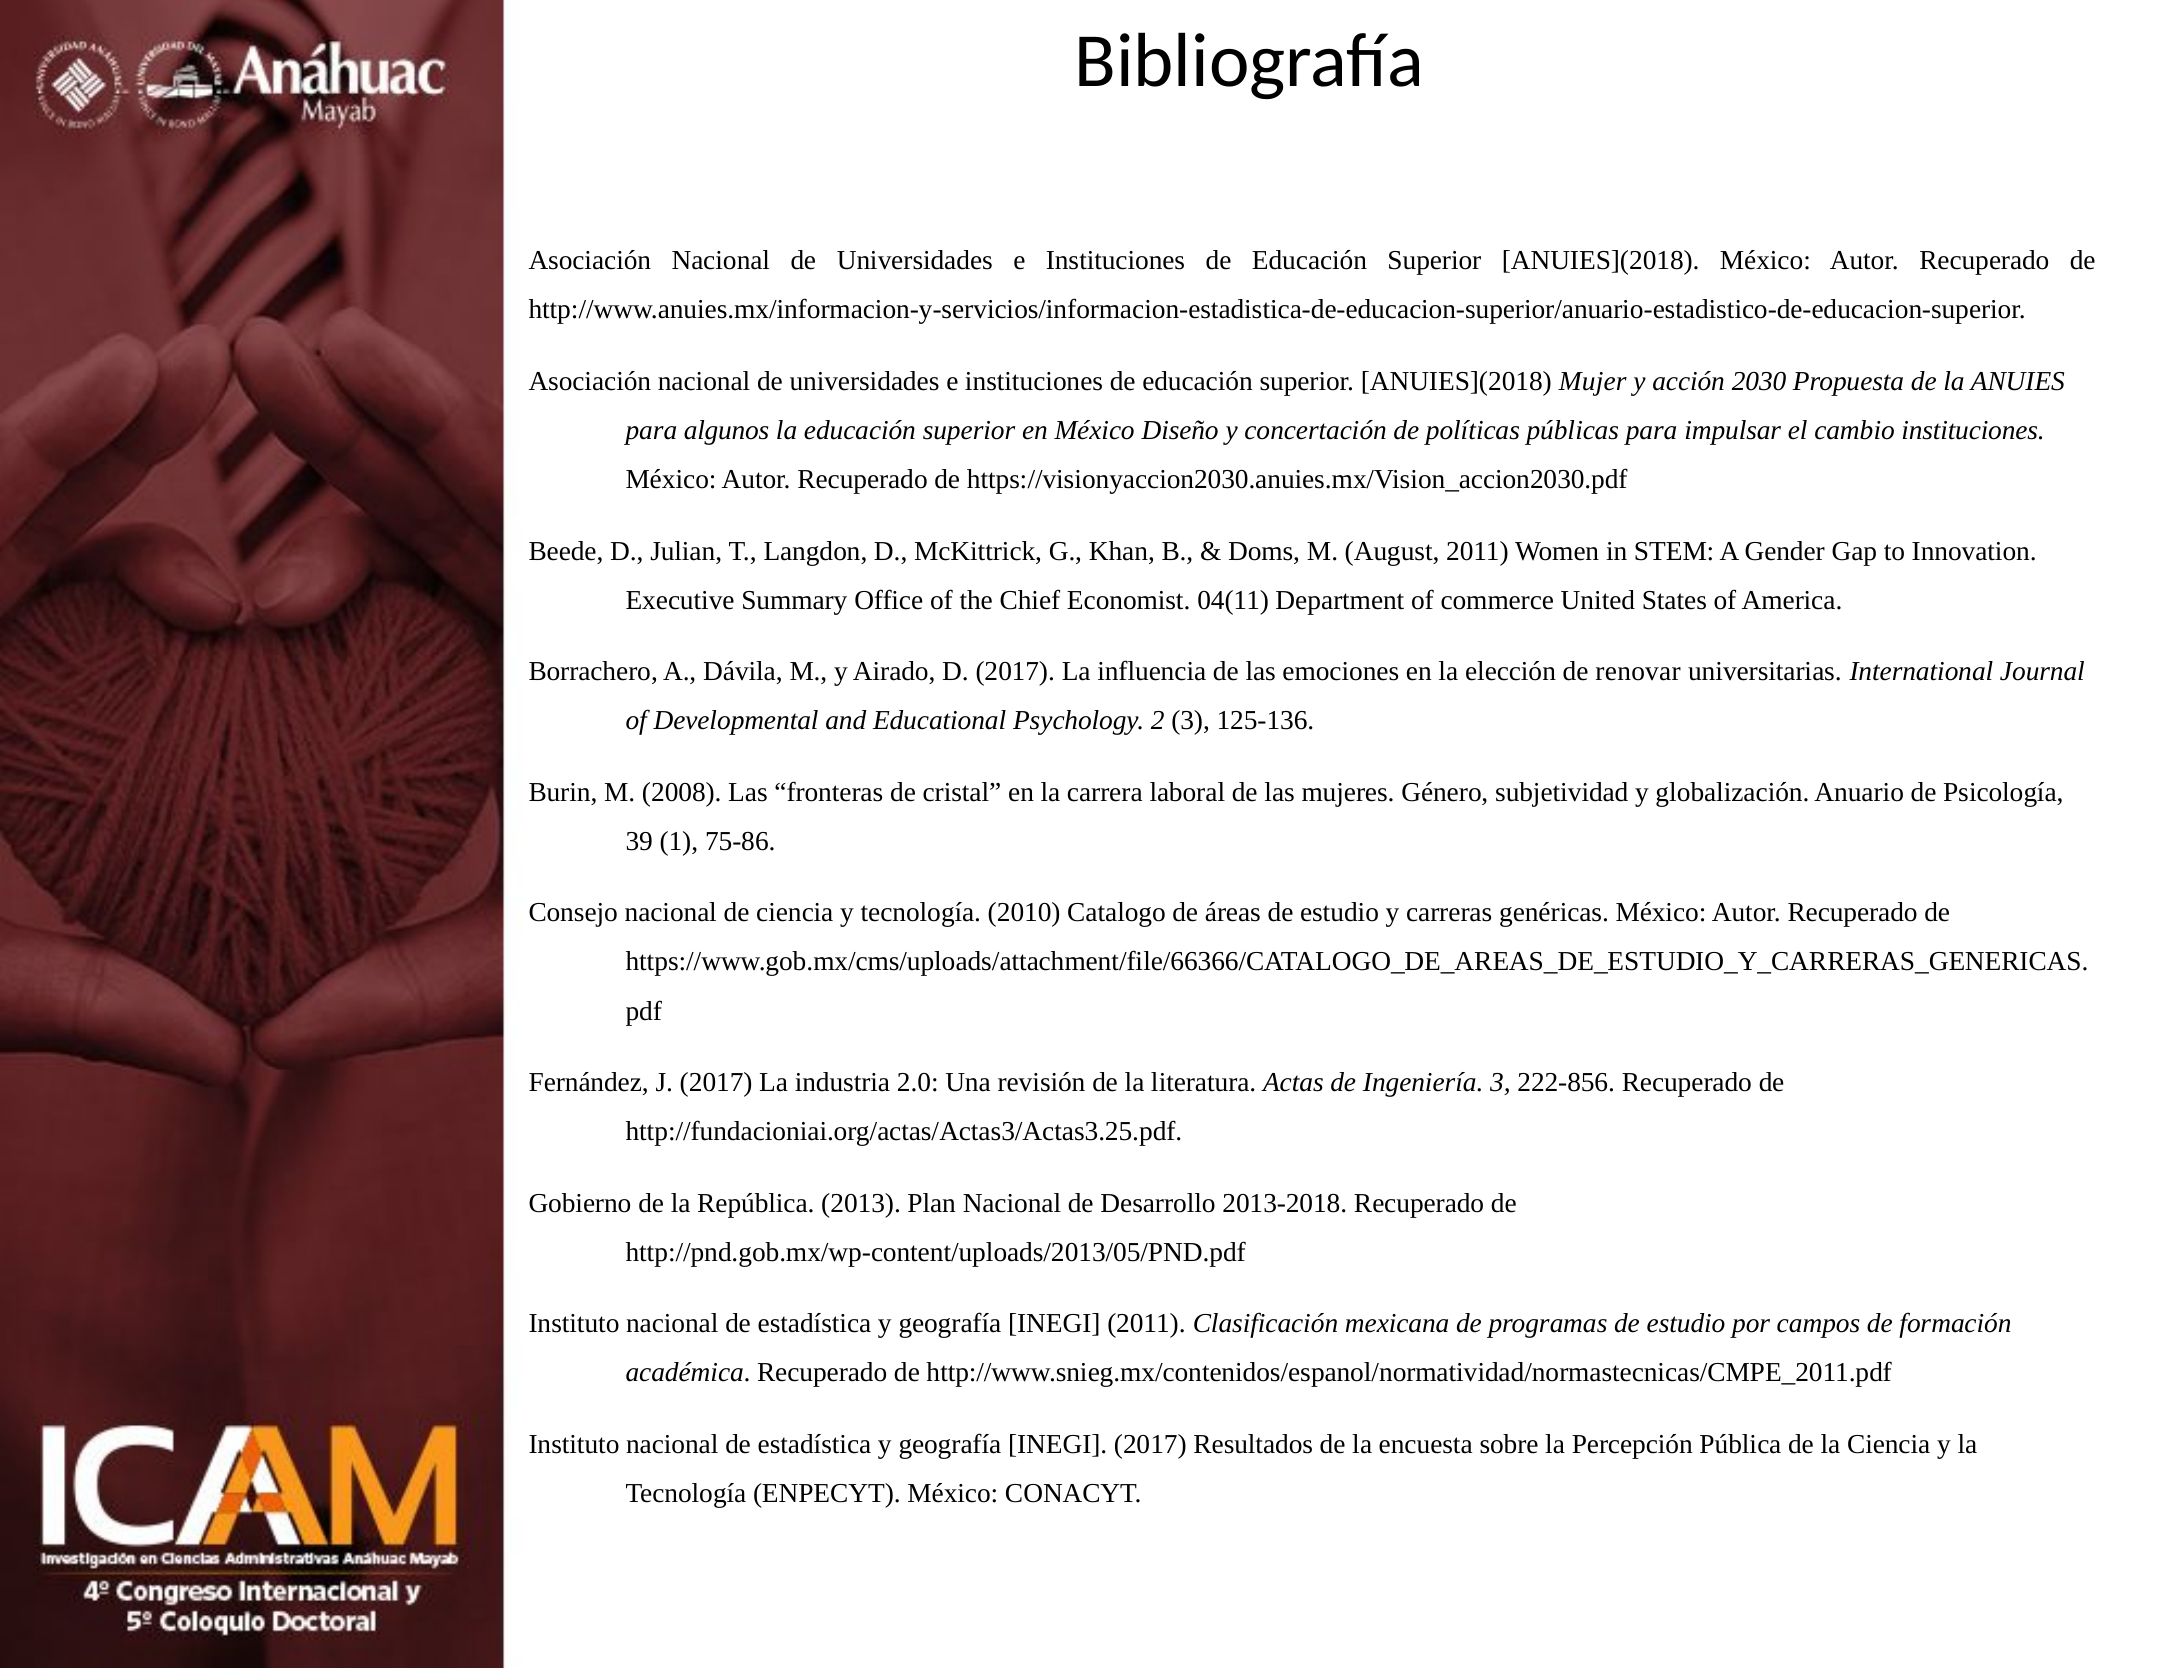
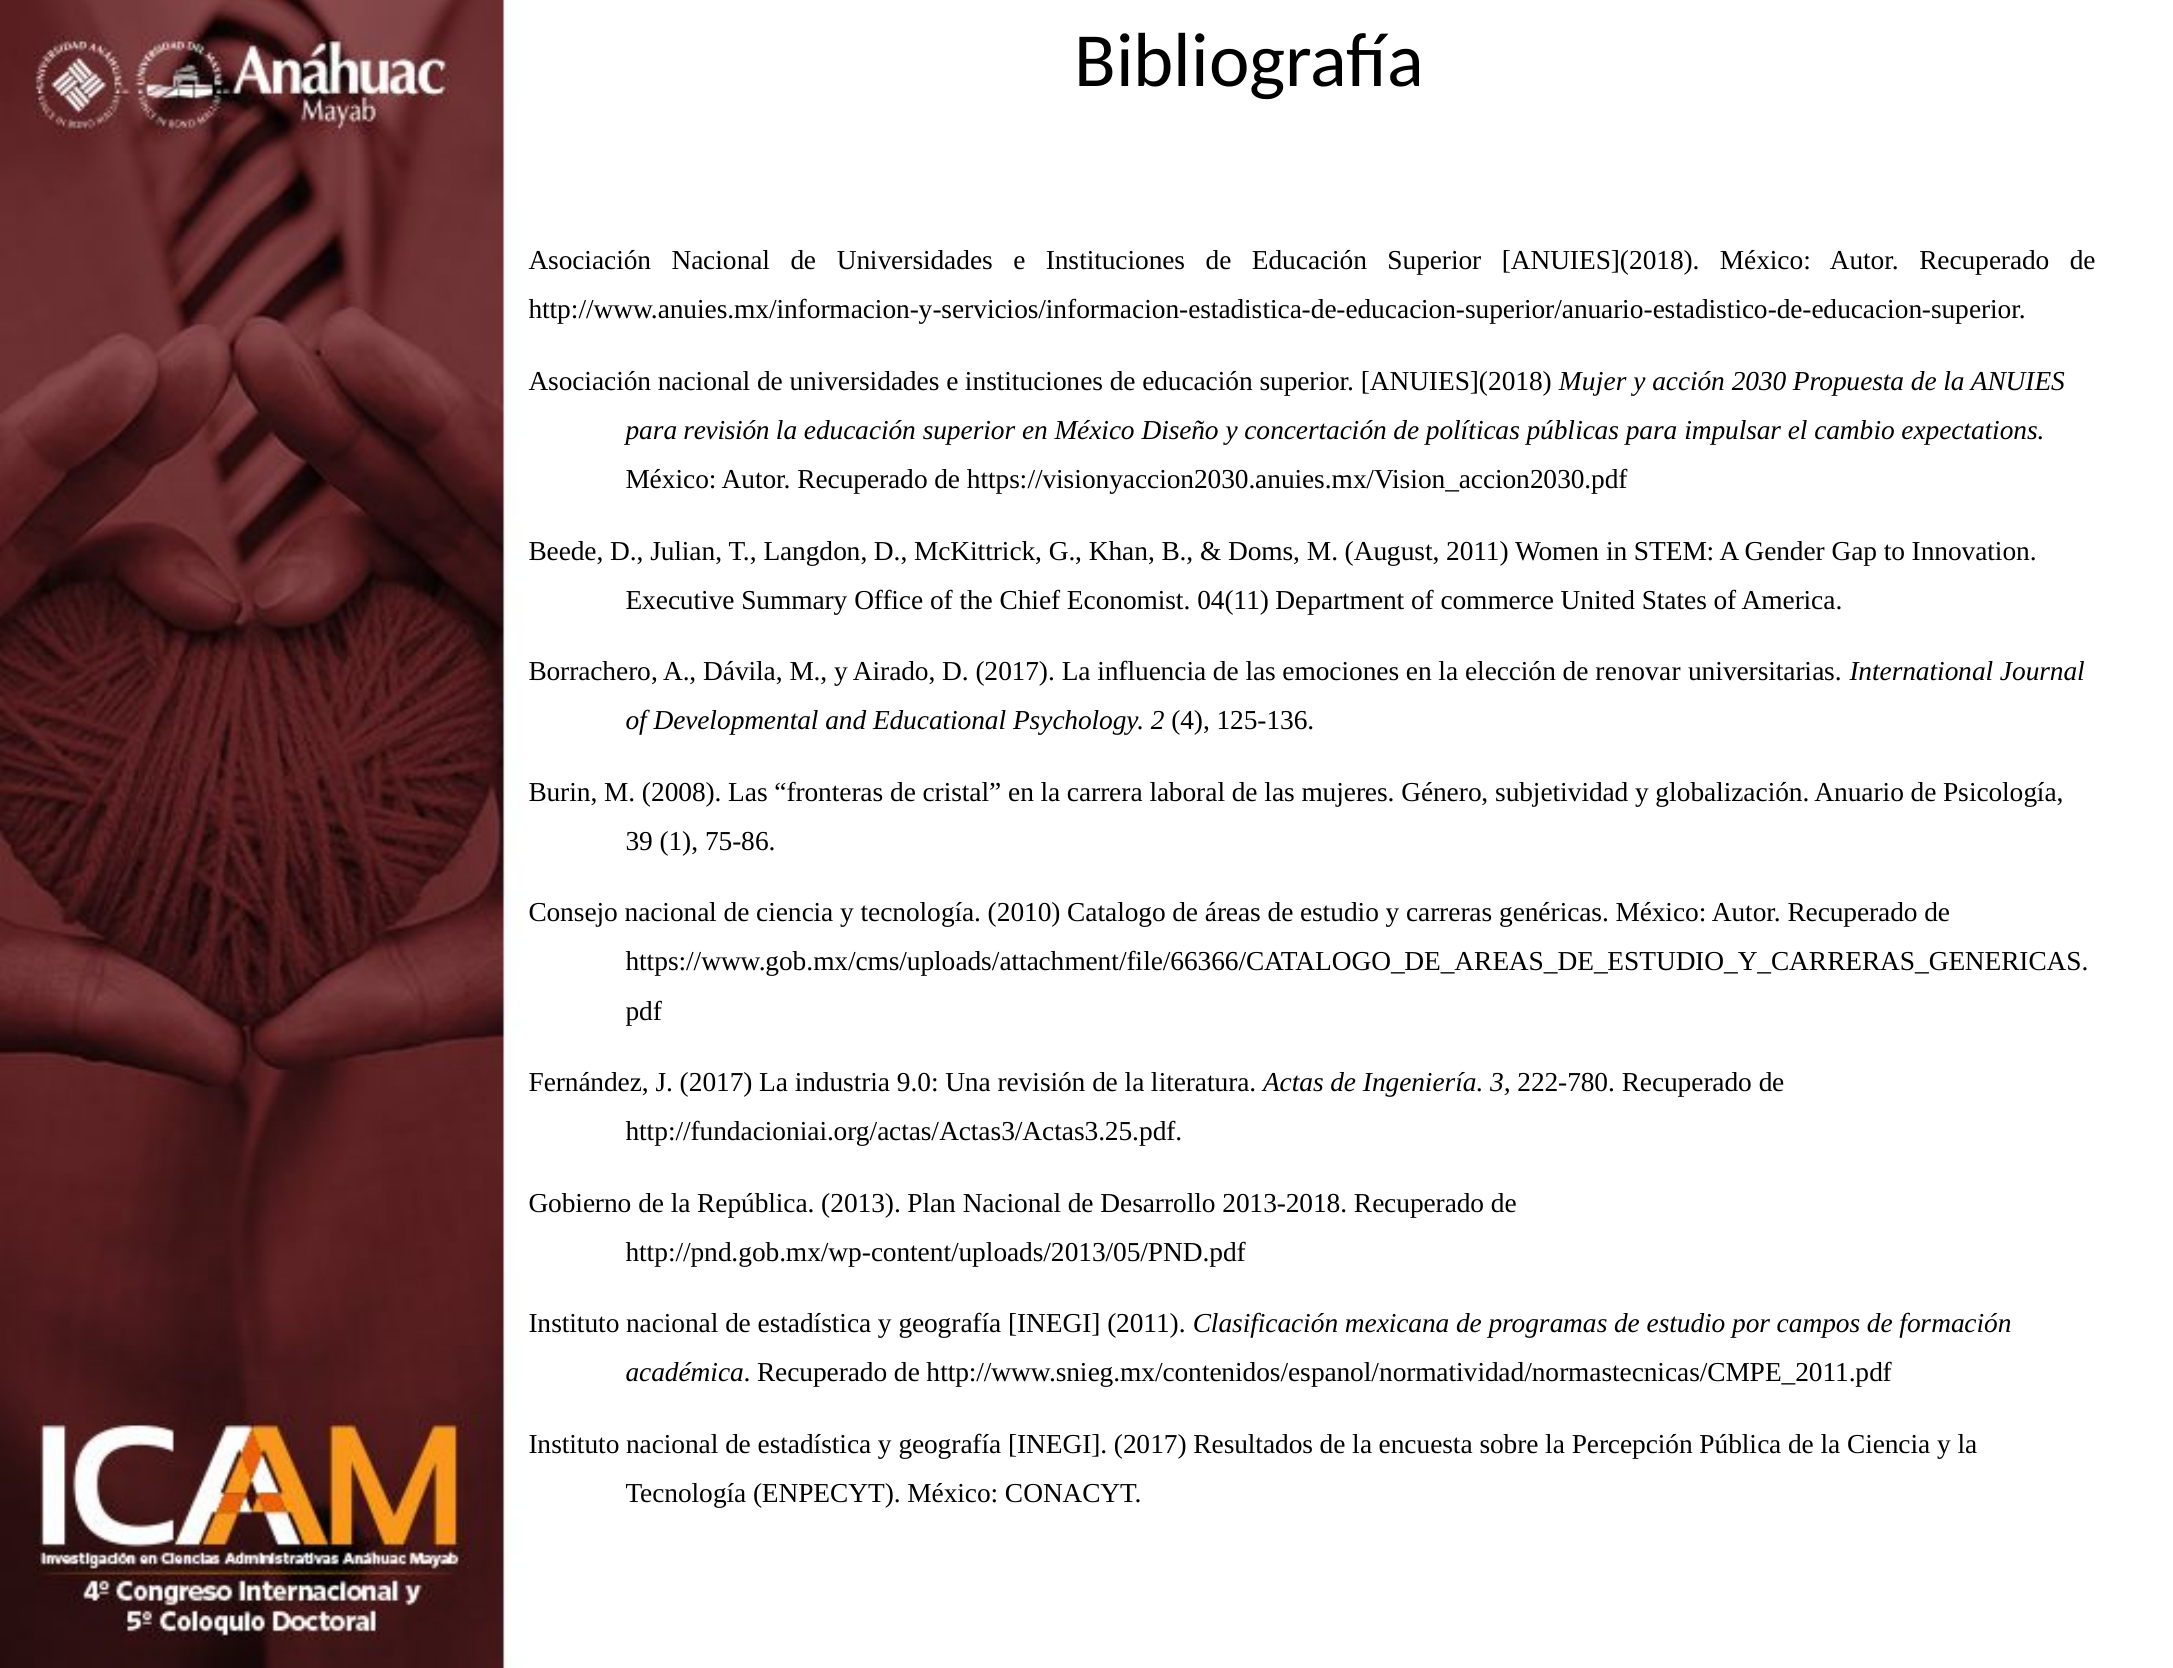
para algunos: algunos -> revisión
cambio instituciones: instituciones -> expectations
2 3: 3 -> 4
2.0: 2.0 -> 9.0
222-856: 222-856 -> 222-780
